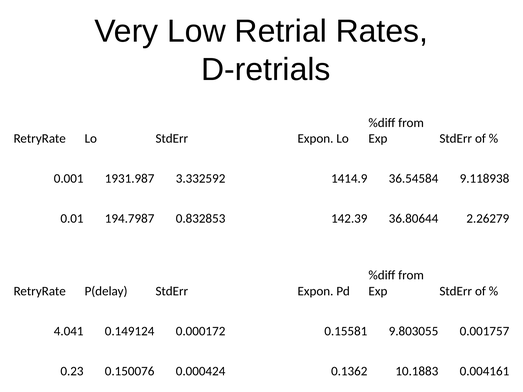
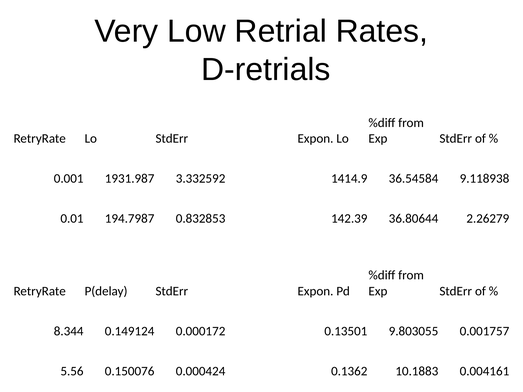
4.041: 4.041 -> 8.344
0.15581: 0.15581 -> 0.13501
0.23: 0.23 -> 5.56
